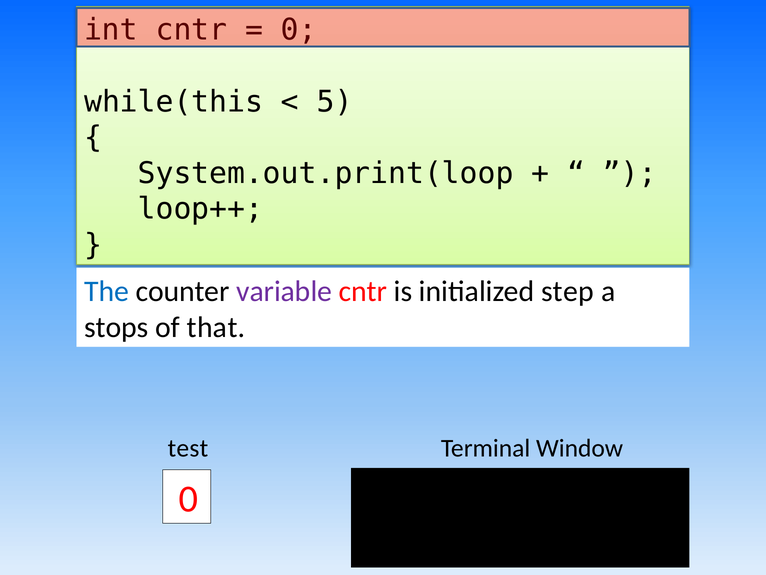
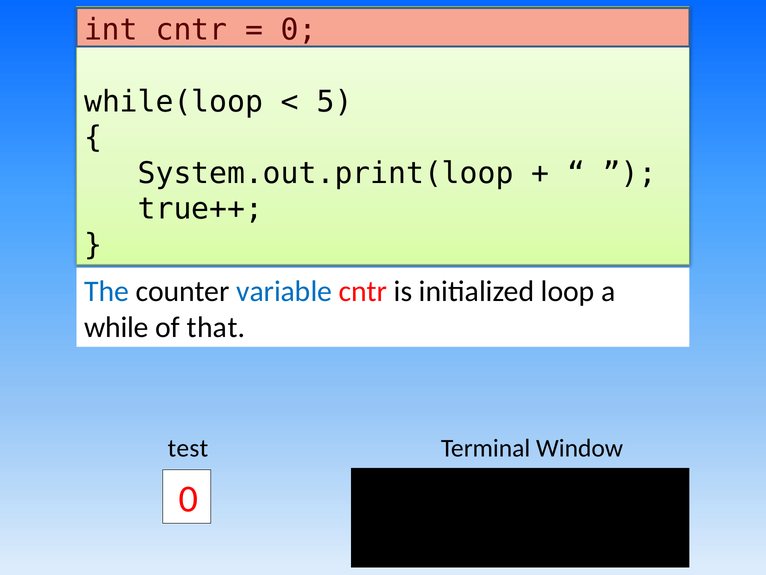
while(this: while(this -> while(loop
loop++: loop++ -> true++
variable colour: purple -> blue
step: step -> loop
stops: stops -> while
